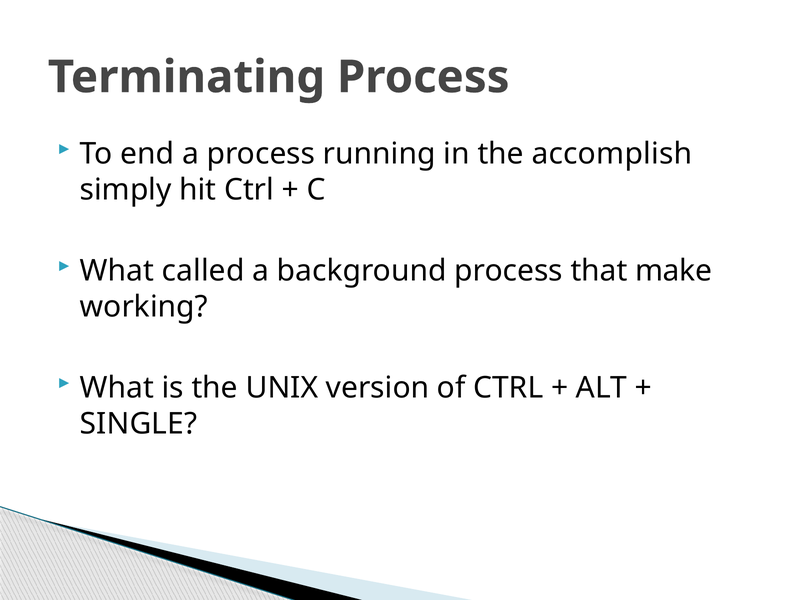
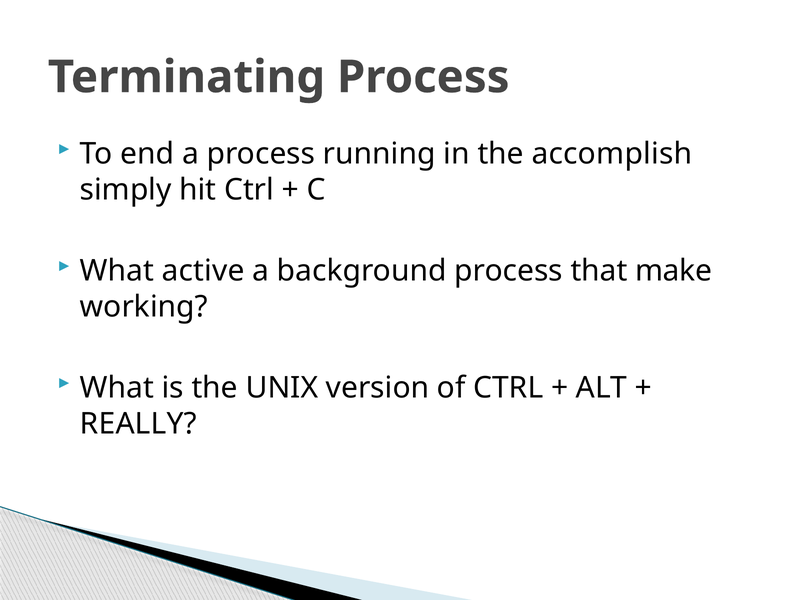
called: called -> active
SINGLE: SINGLE -> REALLY
